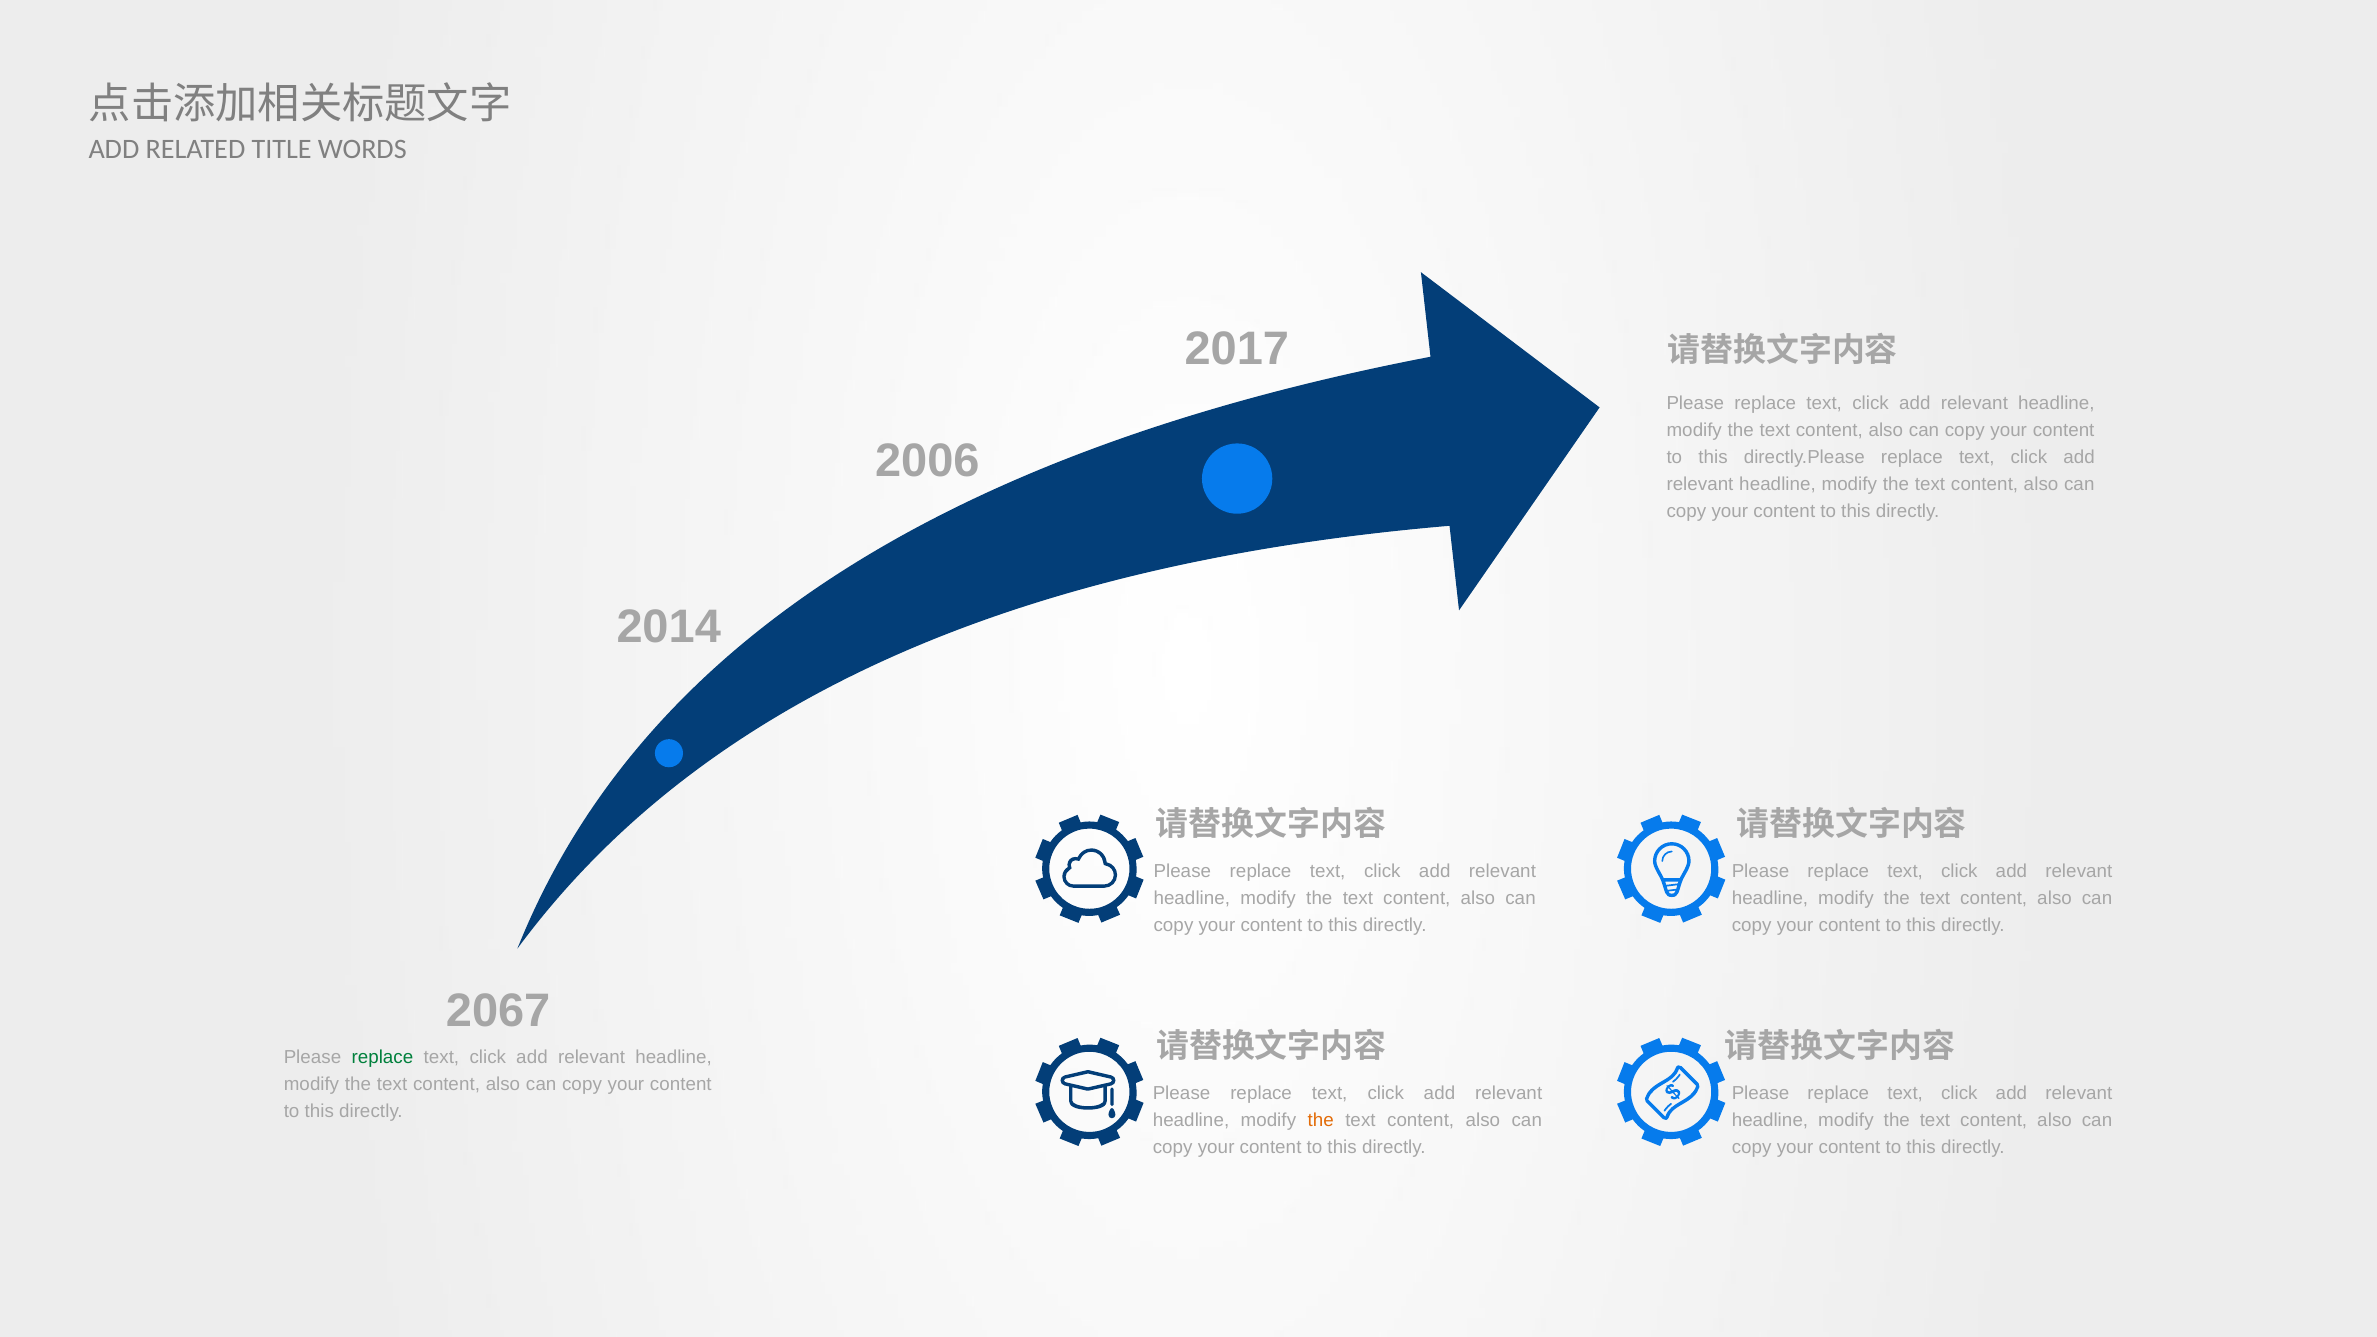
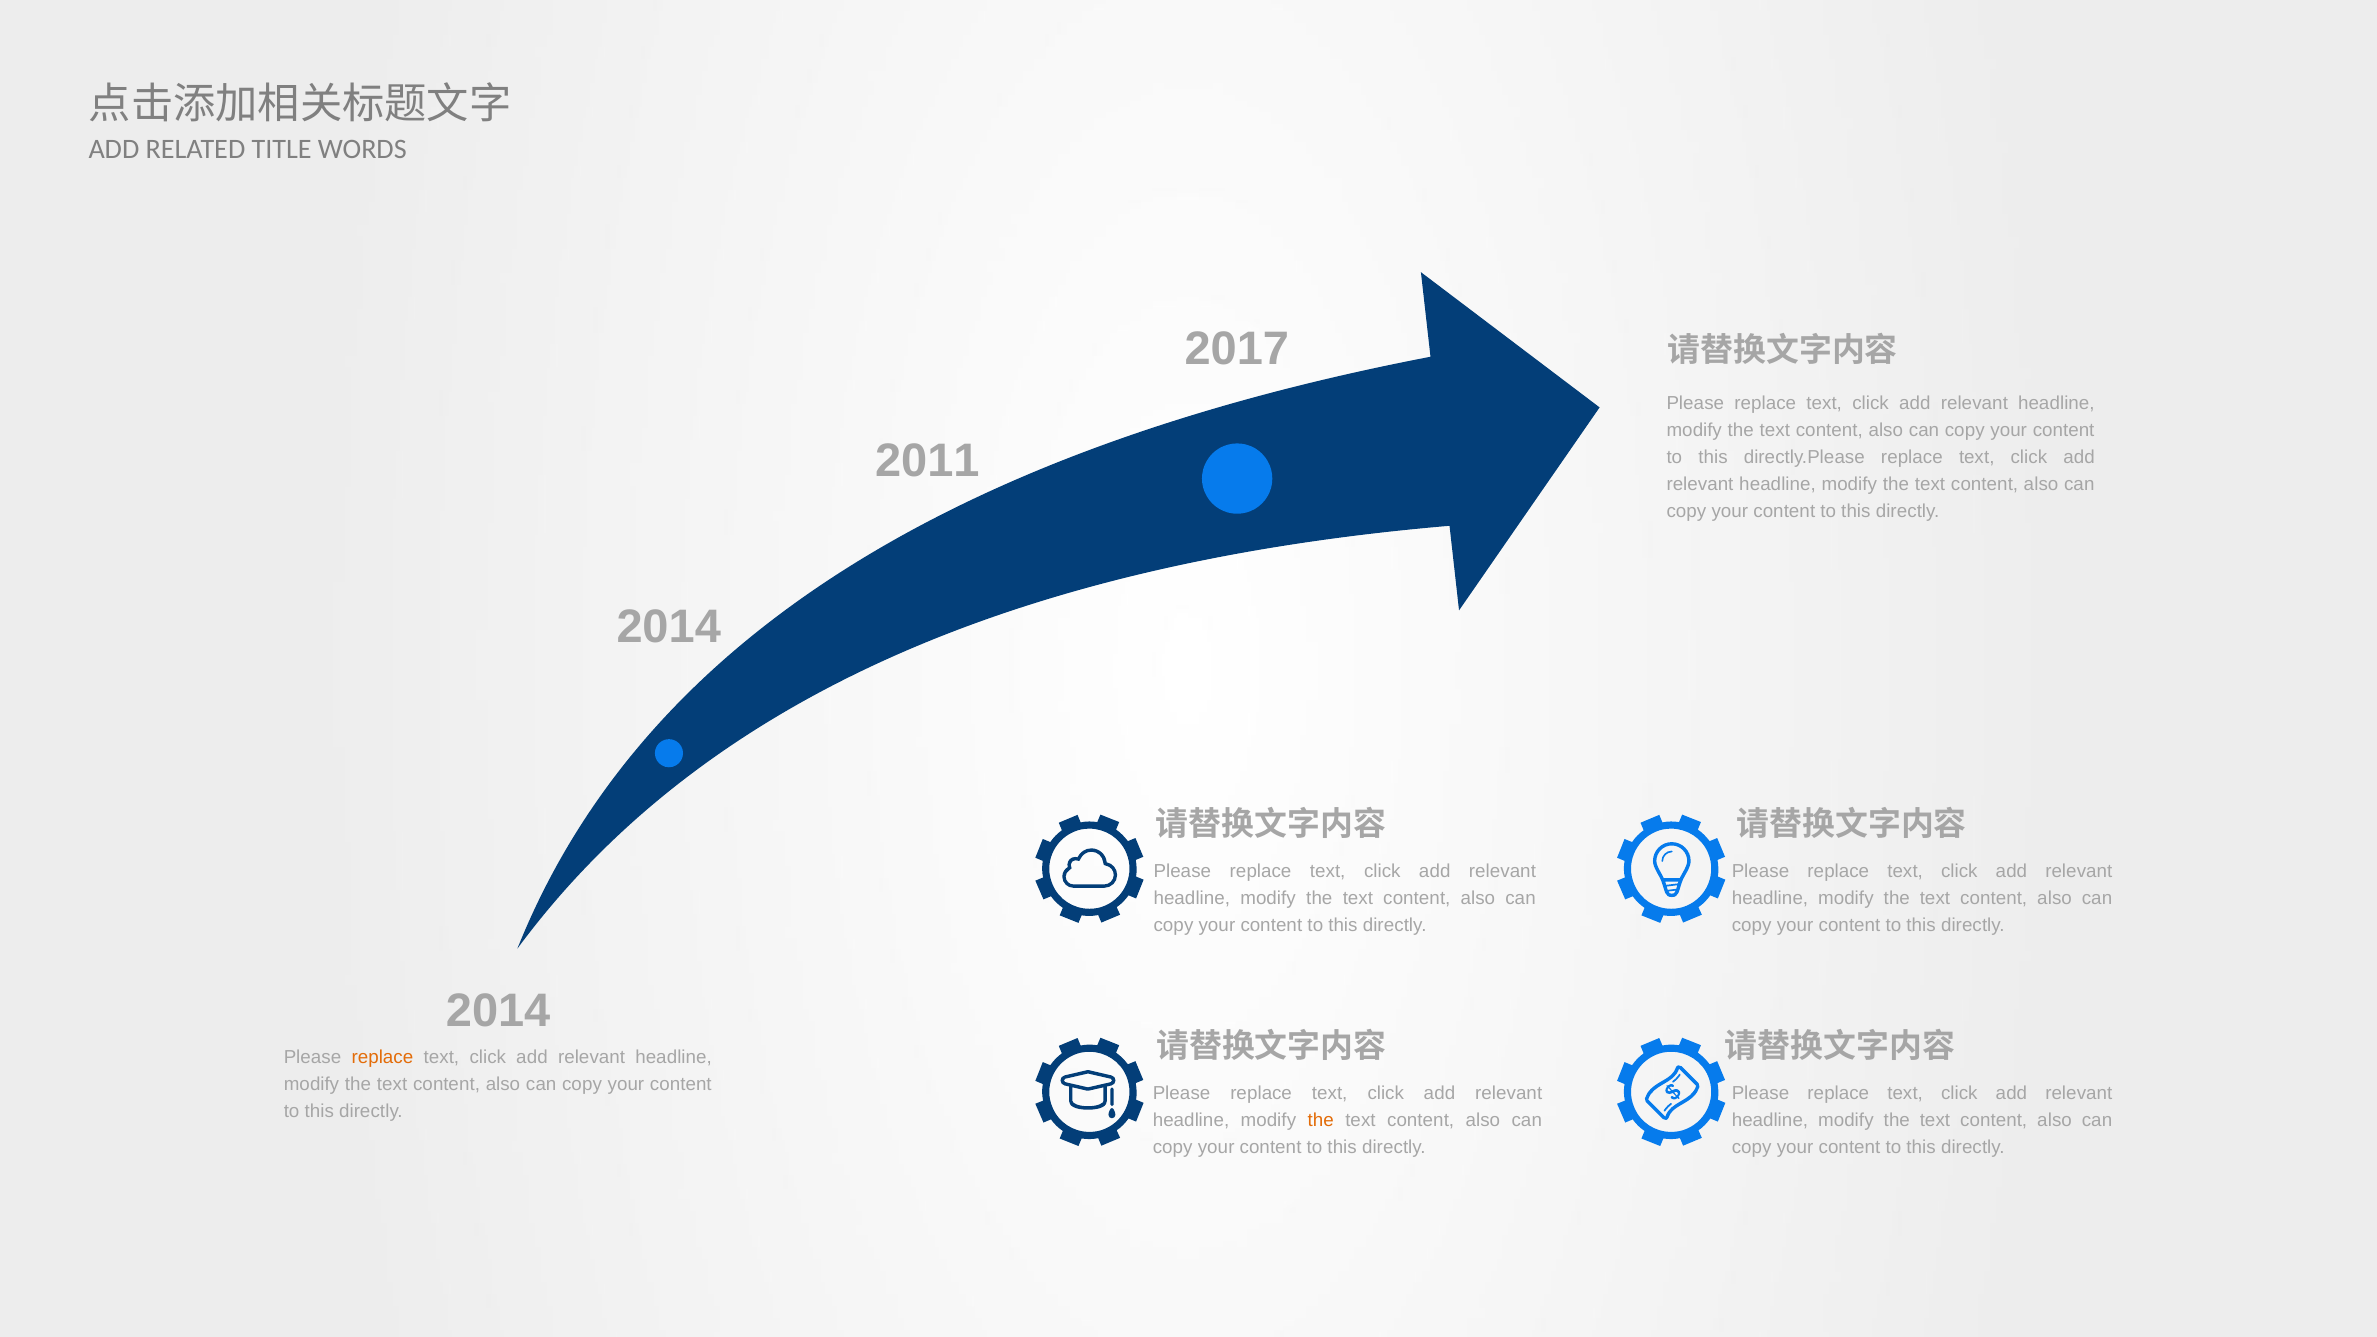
2006: 2006 -> 2011
2067 at (498, 1011): 2067 -> 2014
replace at (382, 1057) colour: green -> orange
